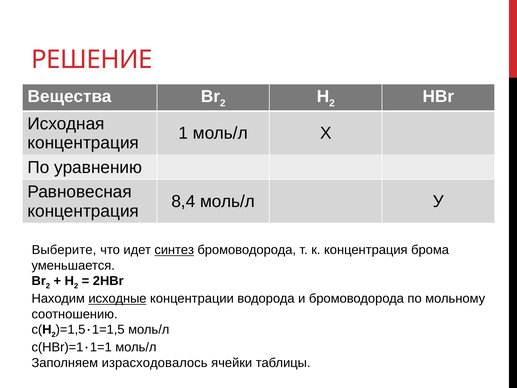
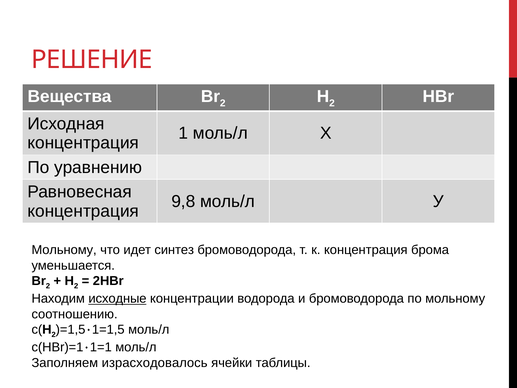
8,4: 8,4 -> 9,8
Выберите at (64, 250): Выберите -> Мольному
синтез underline: present -> none
